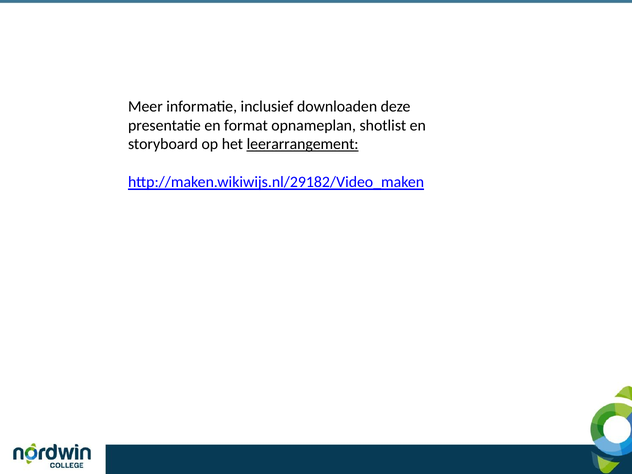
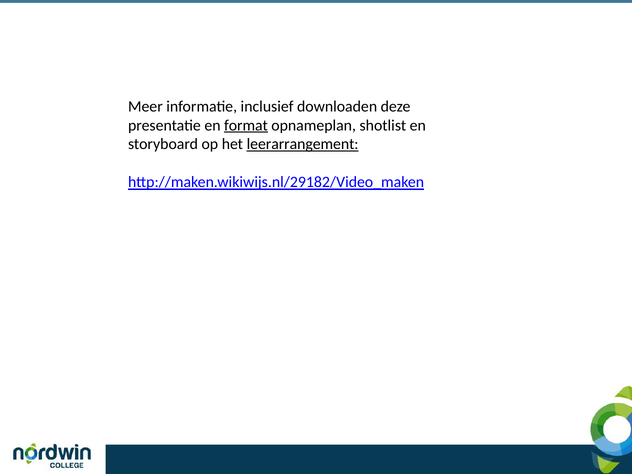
format underline: none -> present
